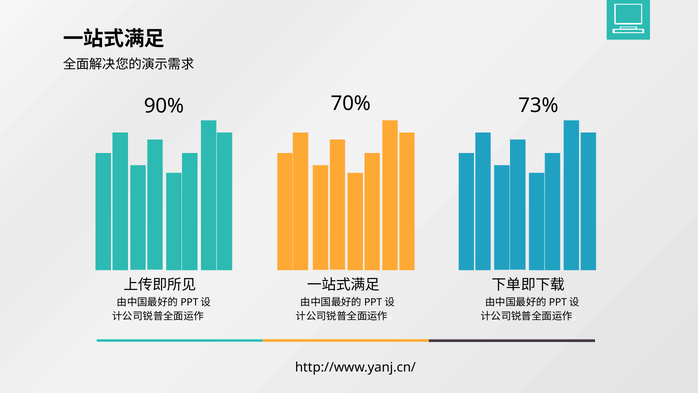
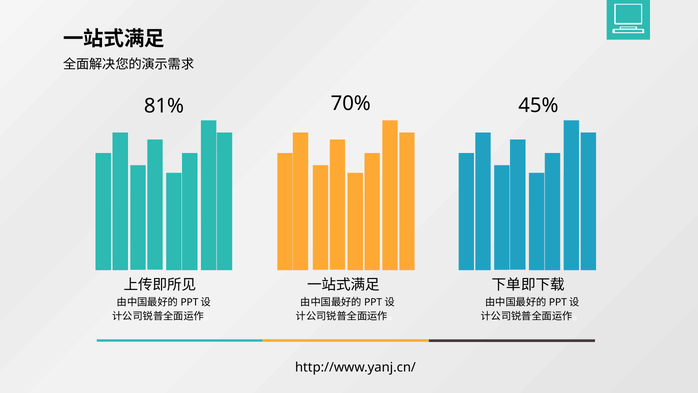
90%: 90% -> 81%
73%: 73% -> 45%
